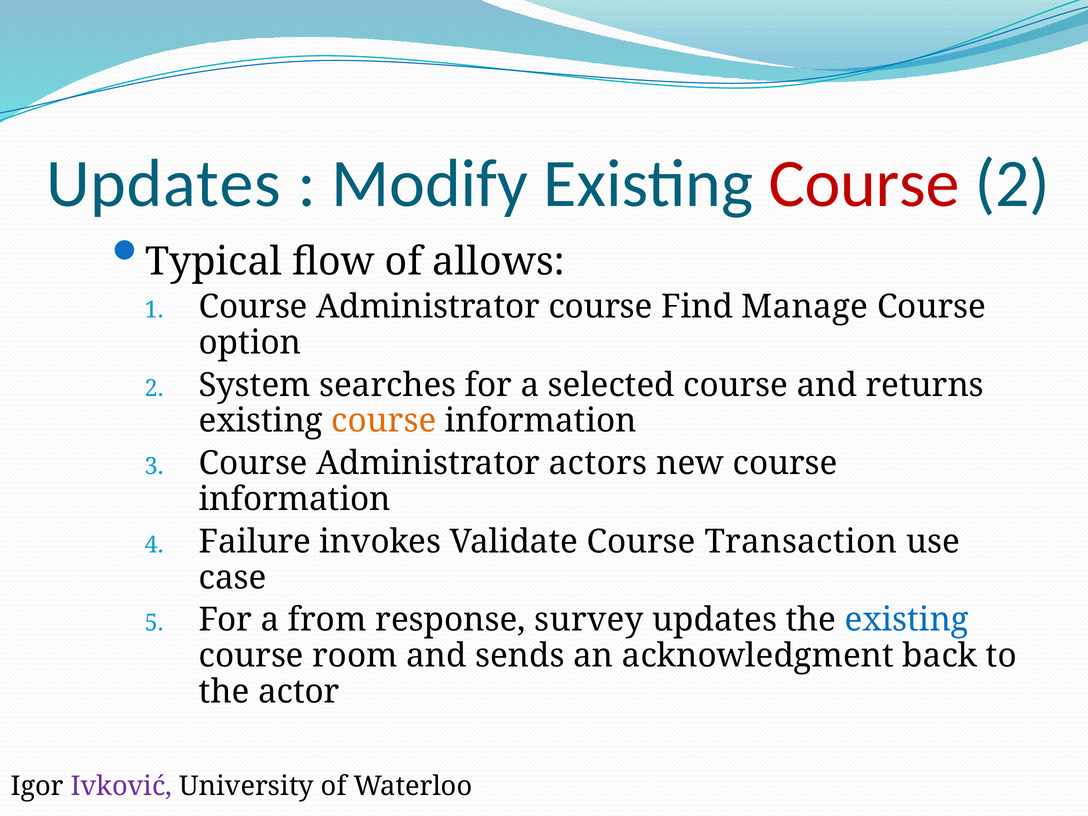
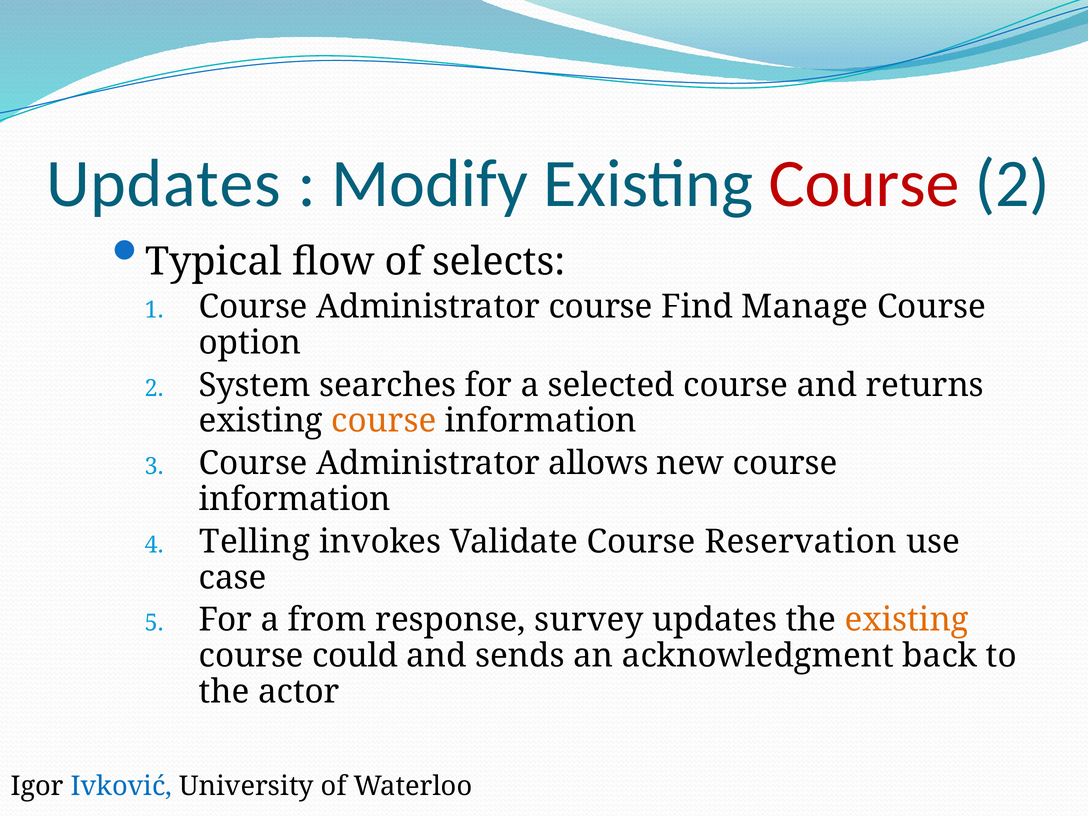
allows: allows -> selects
actors: actors -> allows
Failure: Failure -> Telling
Transaction: Transaction -> Reservation
existing at (907, 620) colour: blue -> orange
room: room -> could
Ivković colour: purple -> blue
